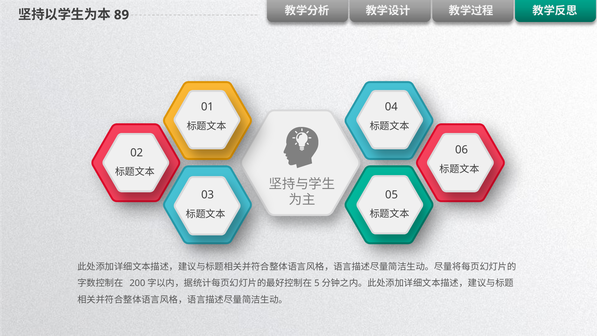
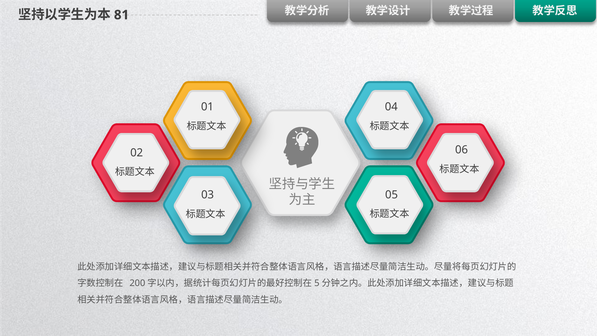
89: 89 -> 81
